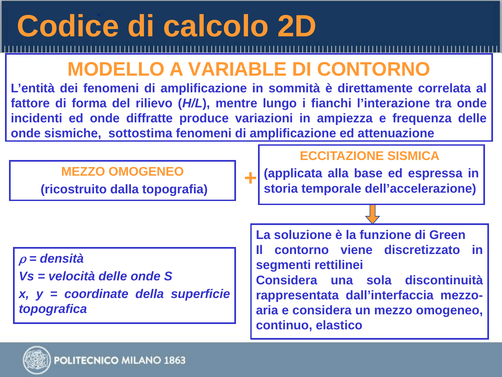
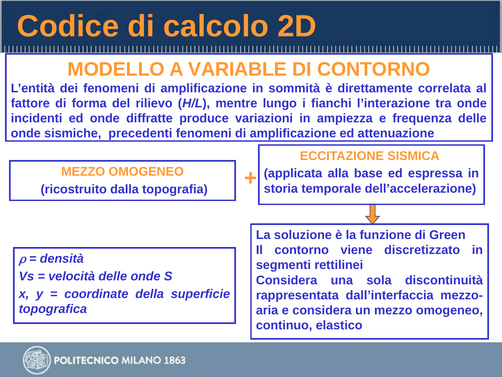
sottostima: sottostima -> precedenti
